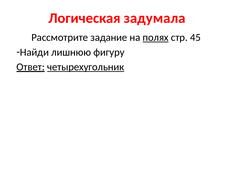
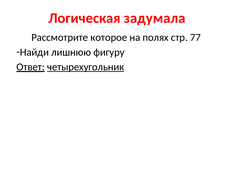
задание: задание -> которое
полях underline: present -> none
45: 45 -> 77
